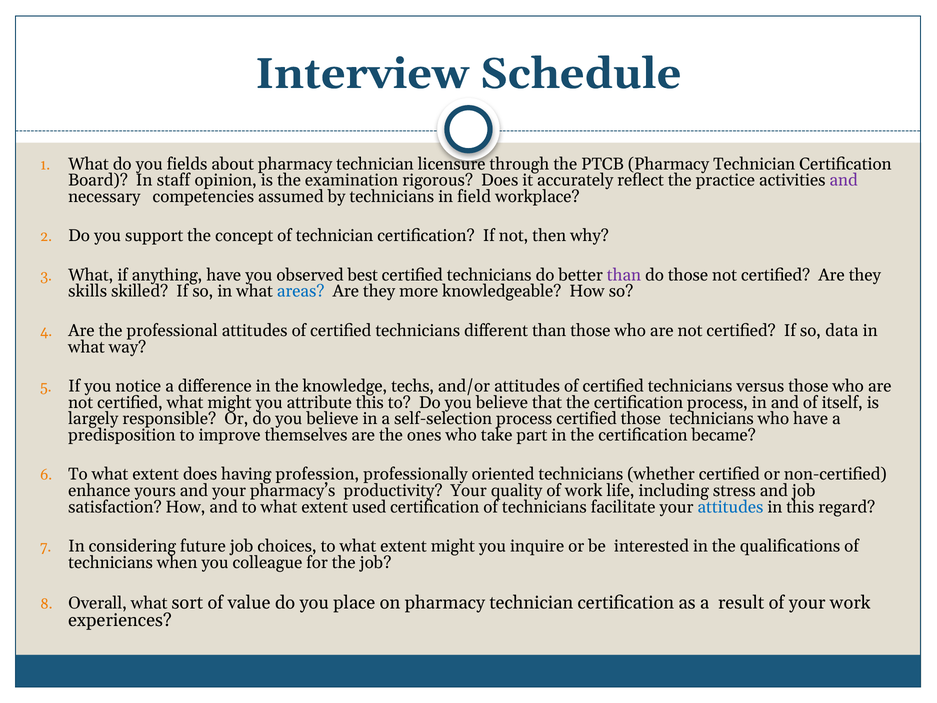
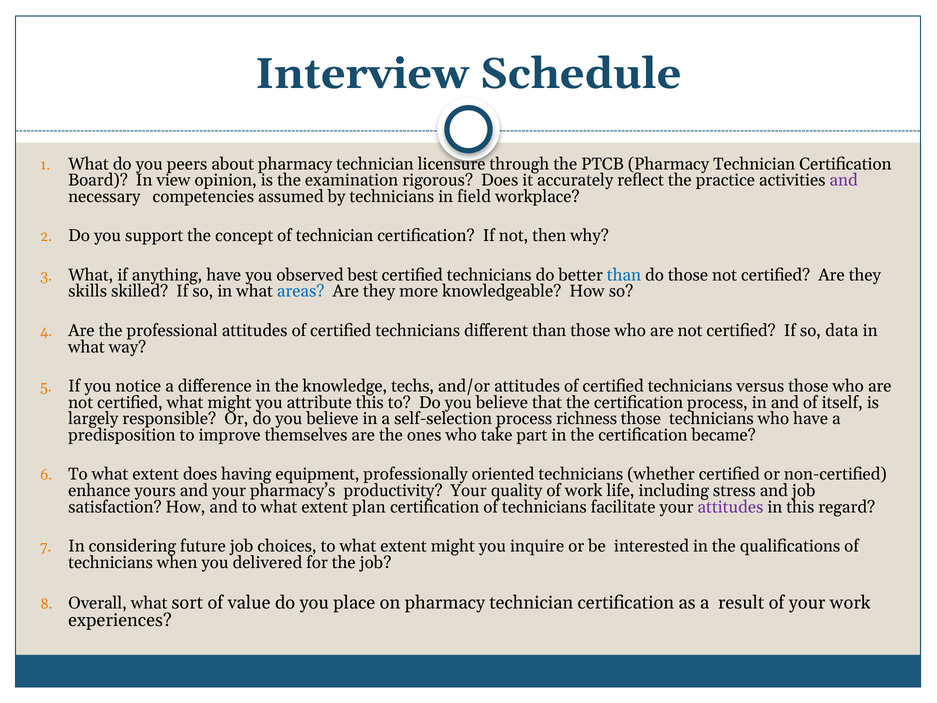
fields: fields -> peers
staff: staff -> view
than at (624, 275) colour: purple -> blue
process certified: certified -> richness
profession: profession -> equipment
used: used -> plan
attitudes at (730, 507) colour: blue -> purple
colleague: colleague -> delivered
